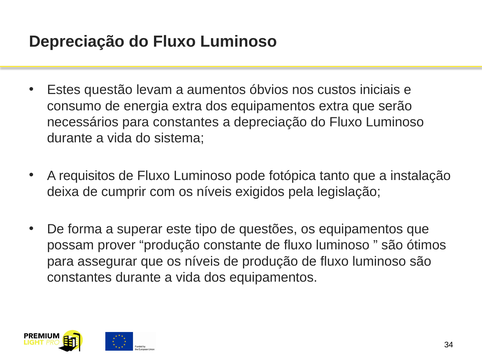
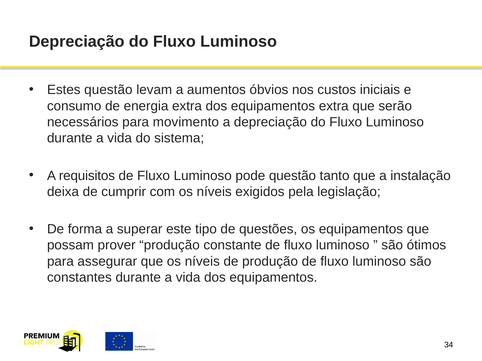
para constantes: constantes -> movimento
pode fotópica: fotópica -> questão
